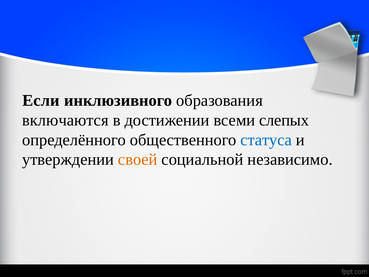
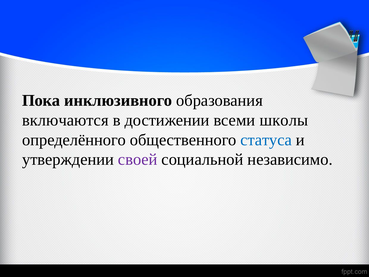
Если: Если -> Пока
слепых: слепых -> школы
своей colour: orange -> purple
